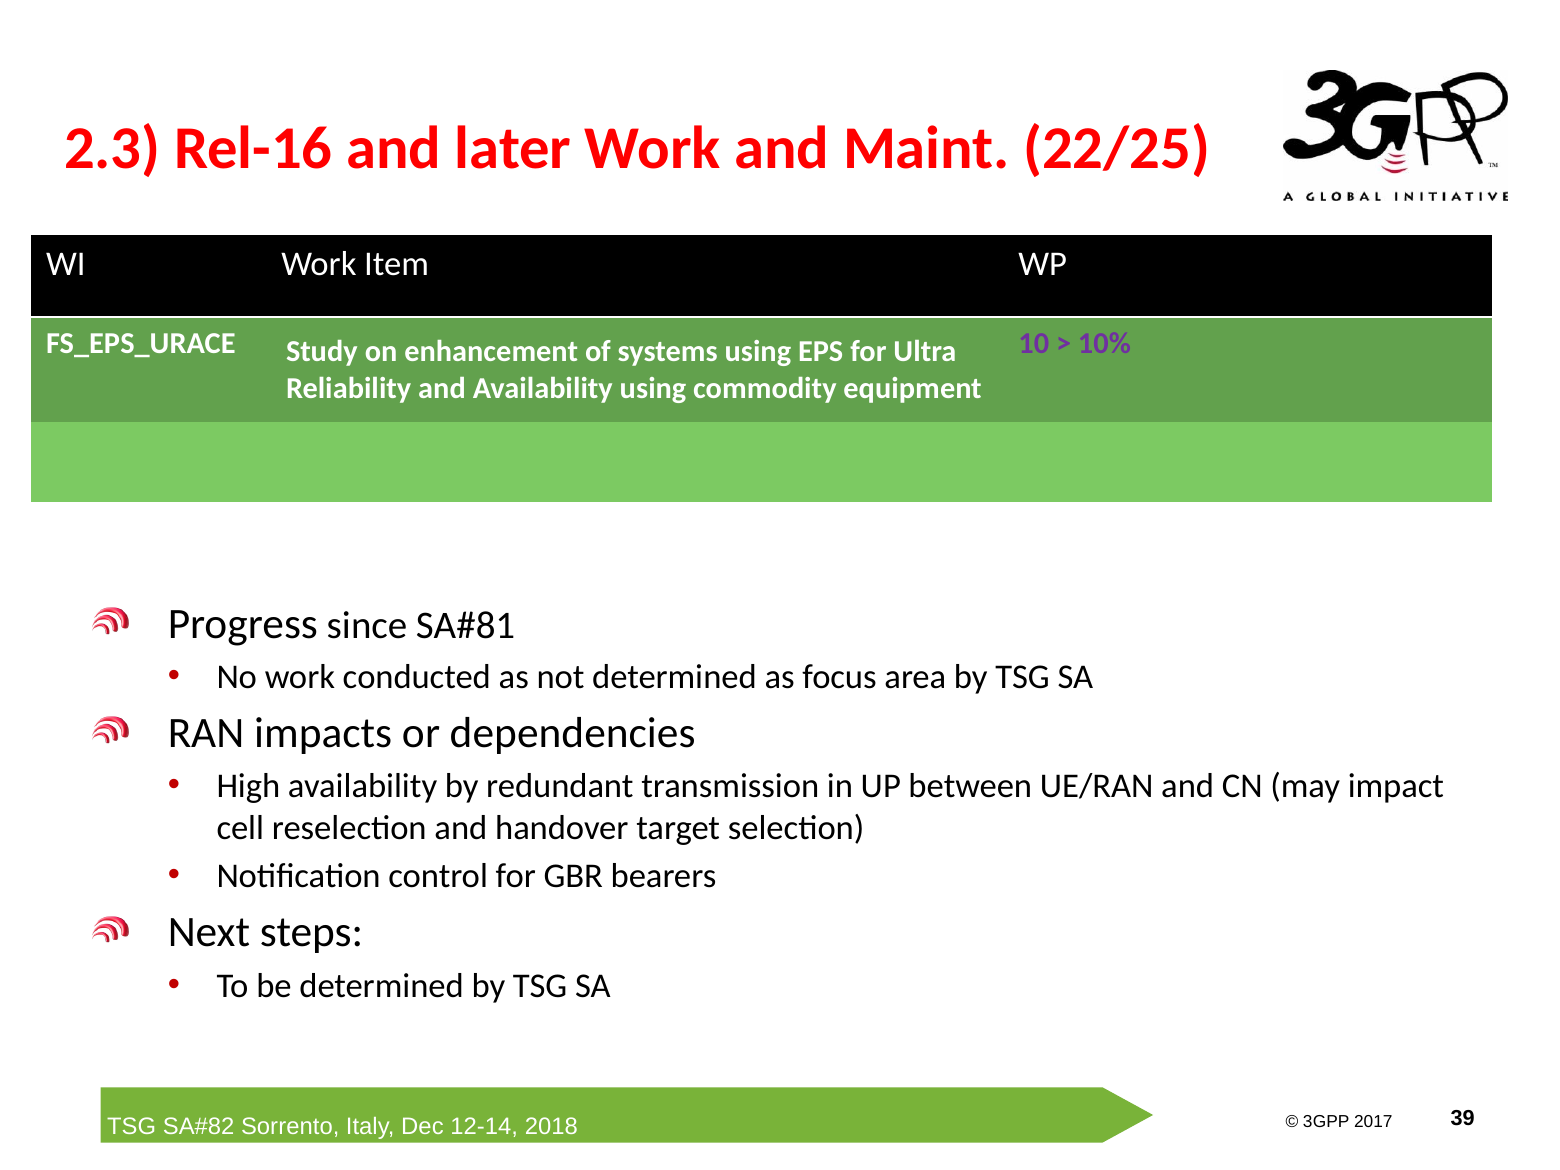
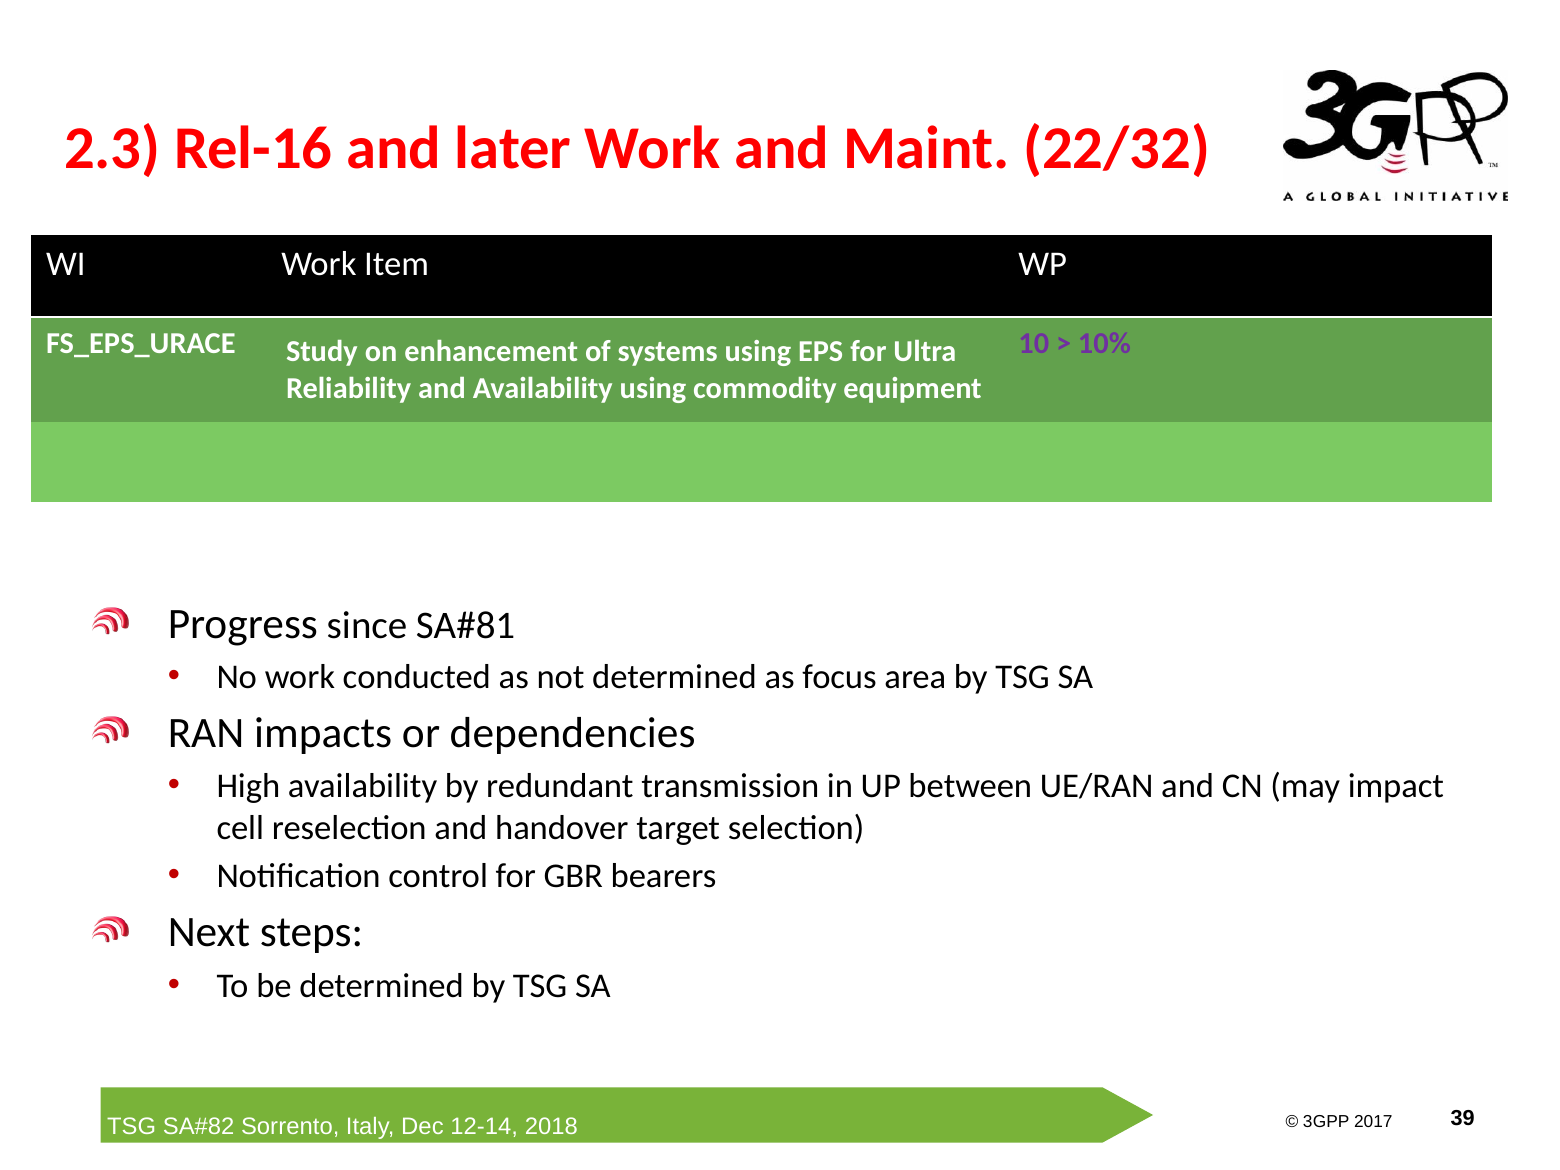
22/25: 22/25 -> 22/32
